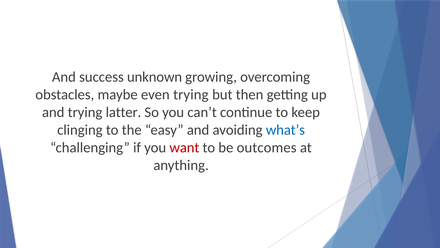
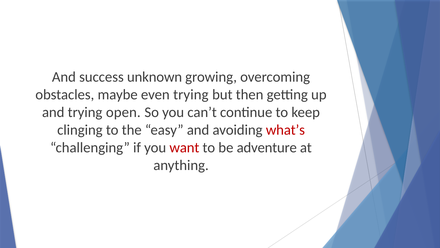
latter: latter -> open
what’s colour: blue -> red
outcomes: outcomes -> adventure
